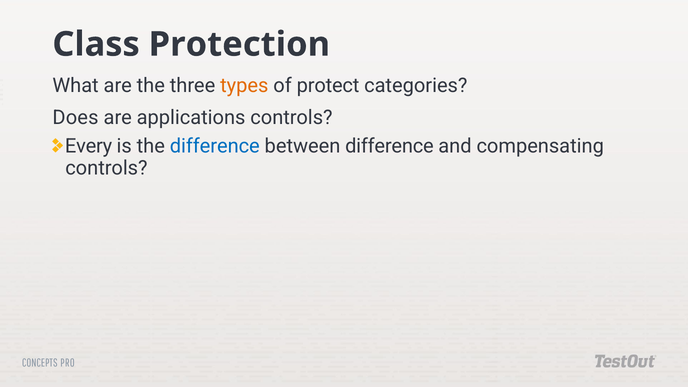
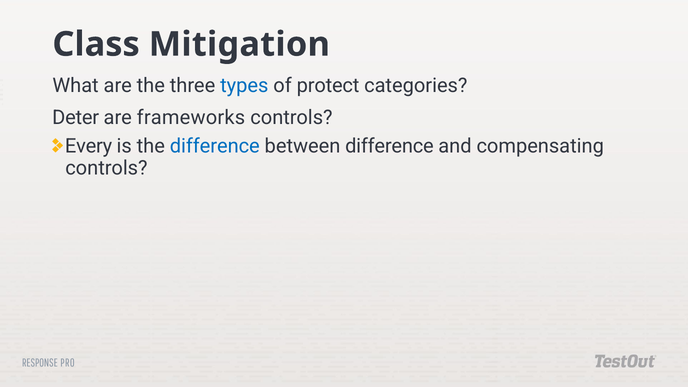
Protection: Protection -> Mitigation
types colour: orange -> blue
Does: Does -> Deter
applications: applications -> frameworks
CONCEPTS: CONCEPTS -> RESPONSE
